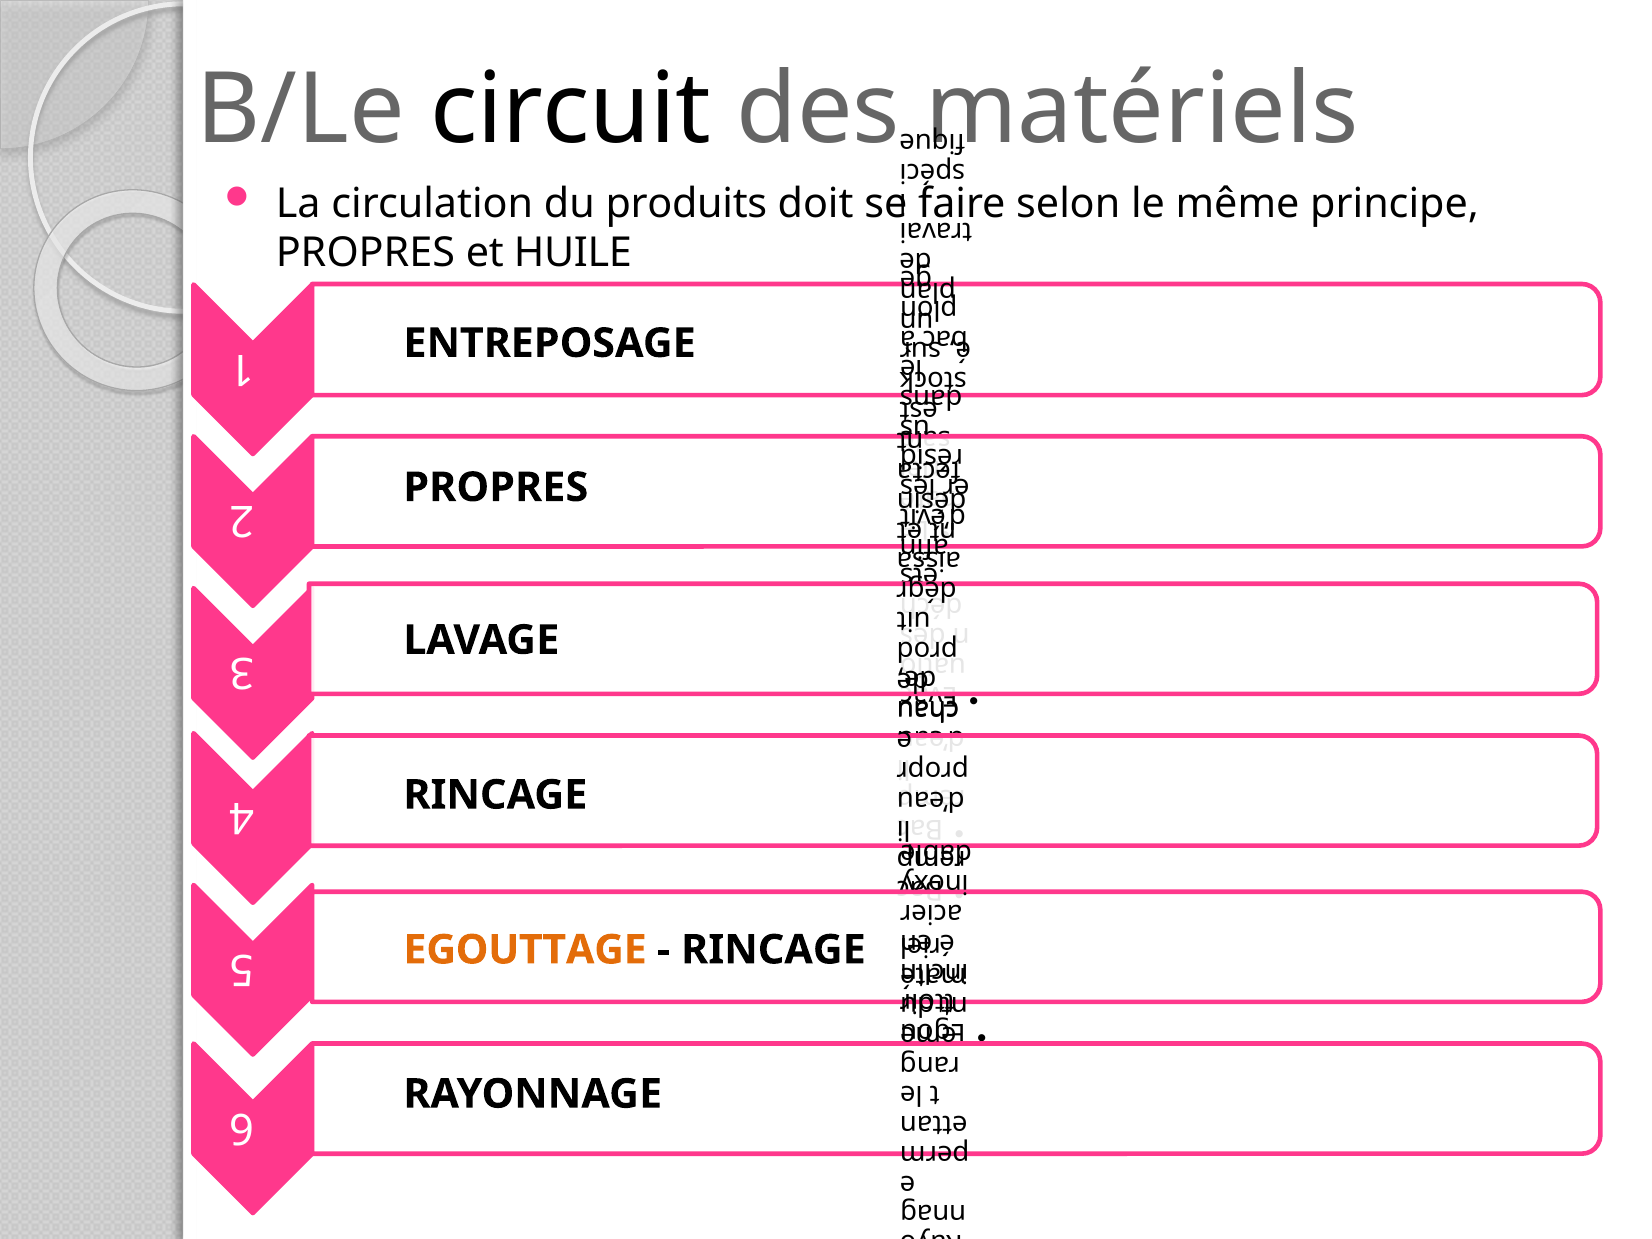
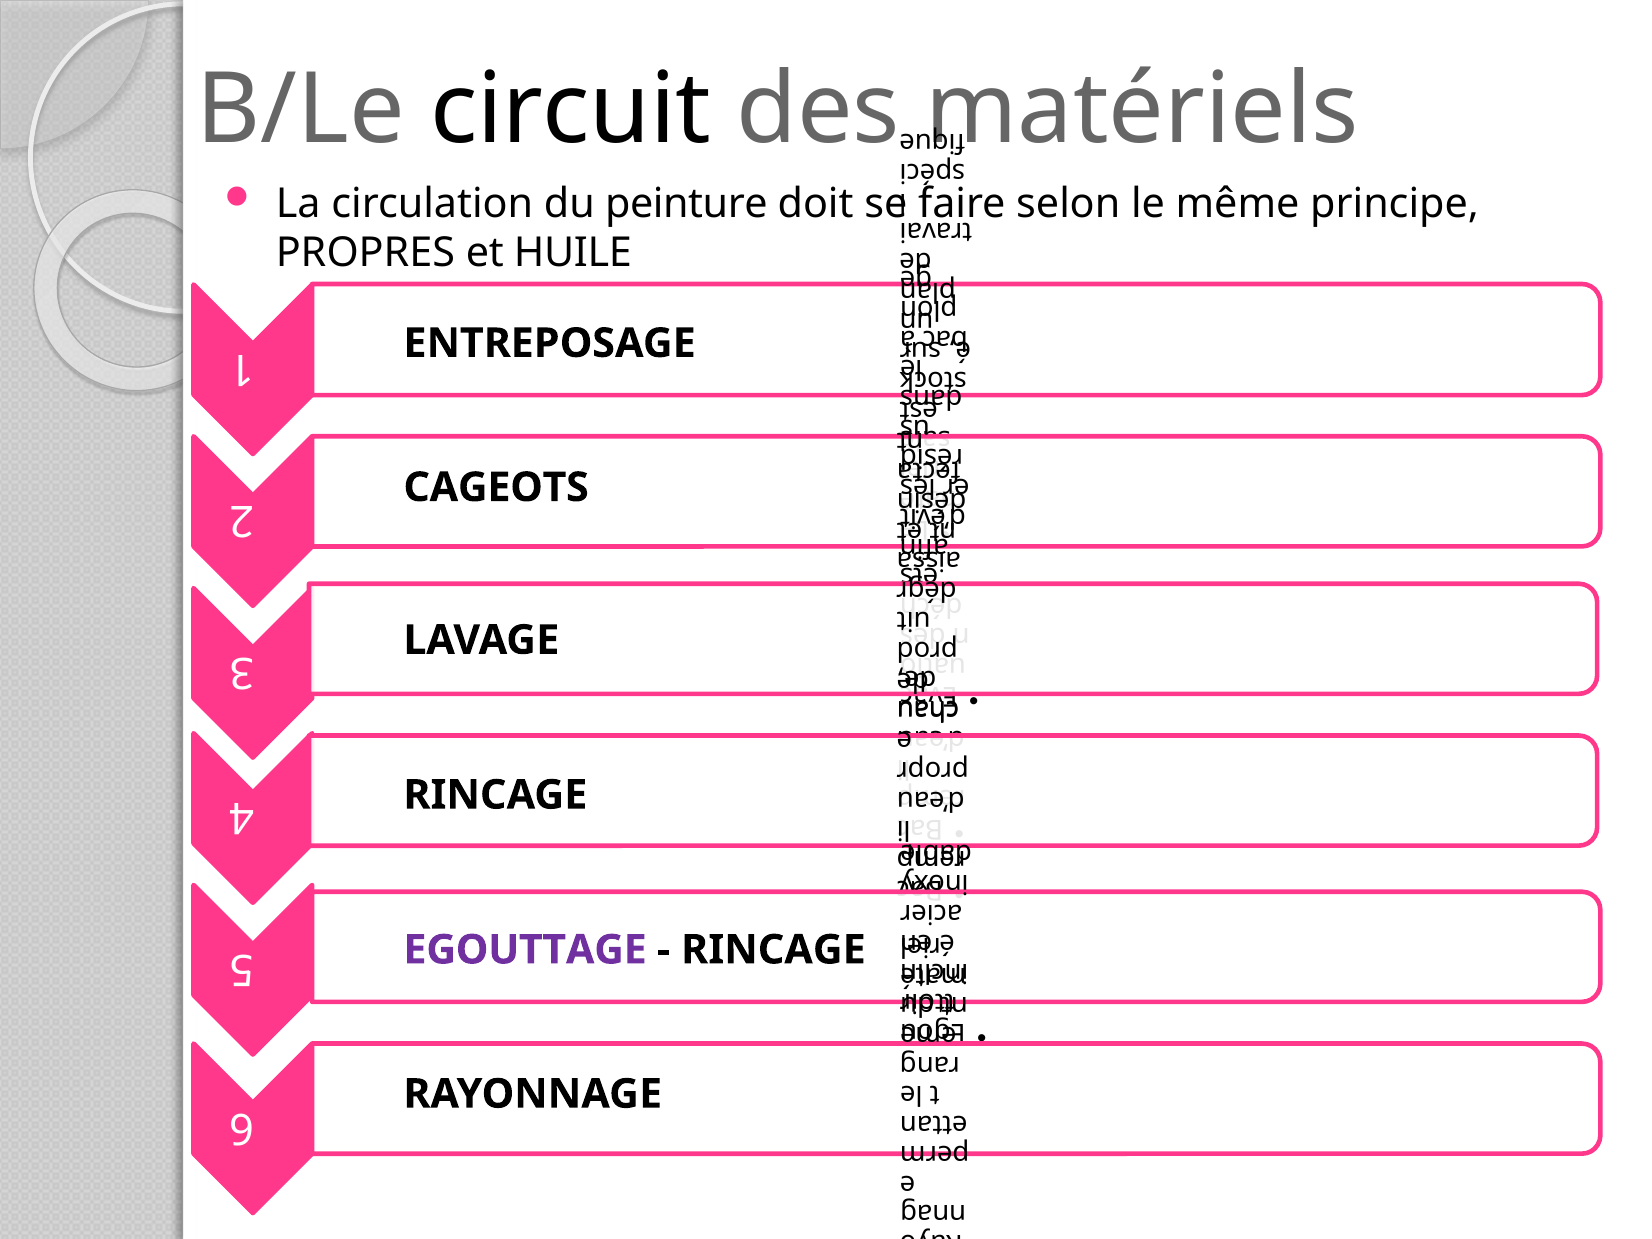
produits: produits -> peinture
PROPRES at (496, 487): PROPRES -> CAGEOTS
EGOUTTAGE colour: orange -> purple
